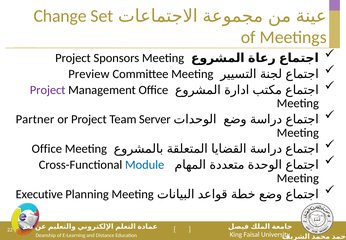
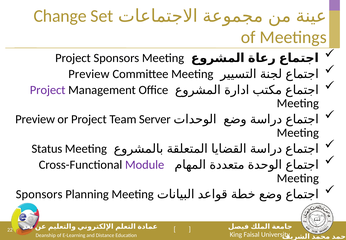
Partner at (35, 119): Partner -> Preview
Office at (47, 149): Office -> Status
Module colour: blue -> purple
Executive at (39, 194): Executive -> Sponsors
